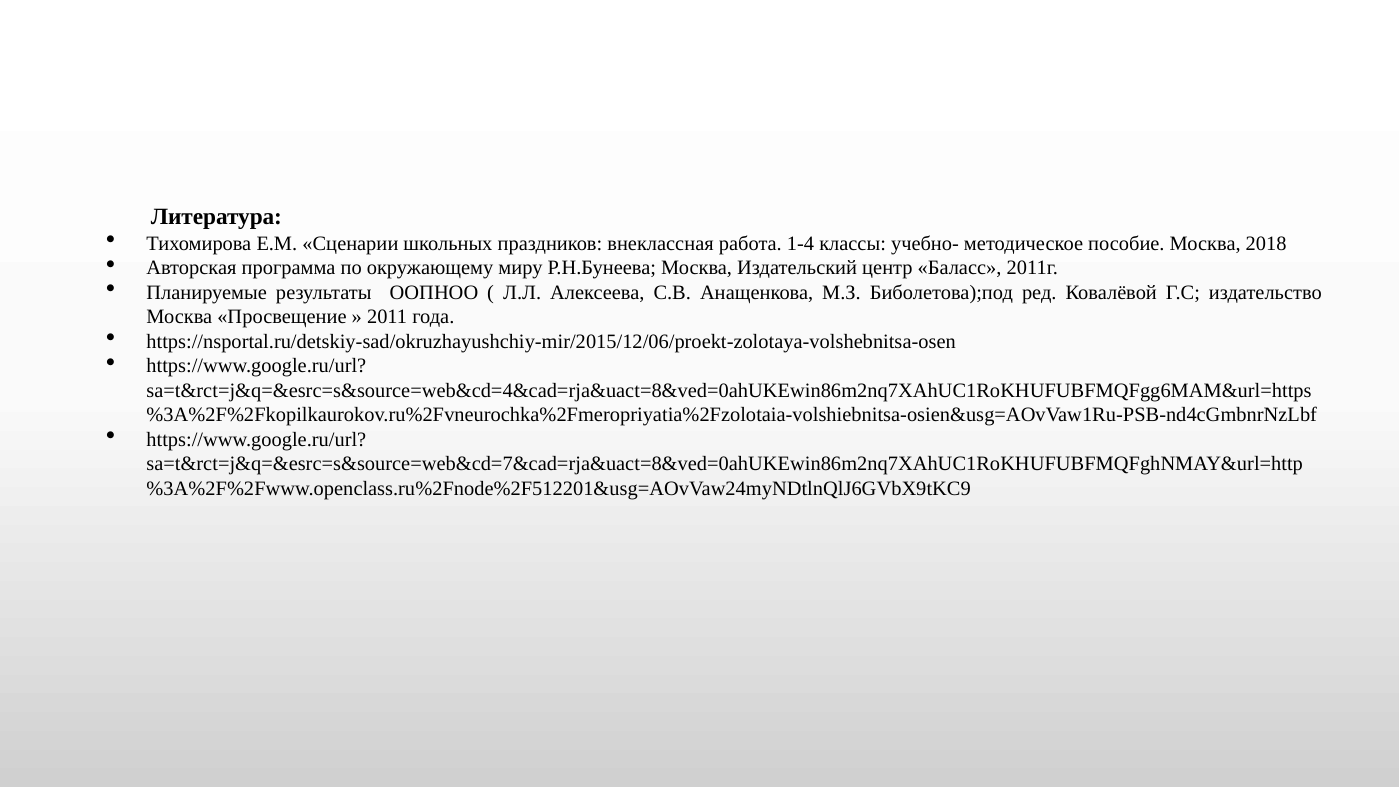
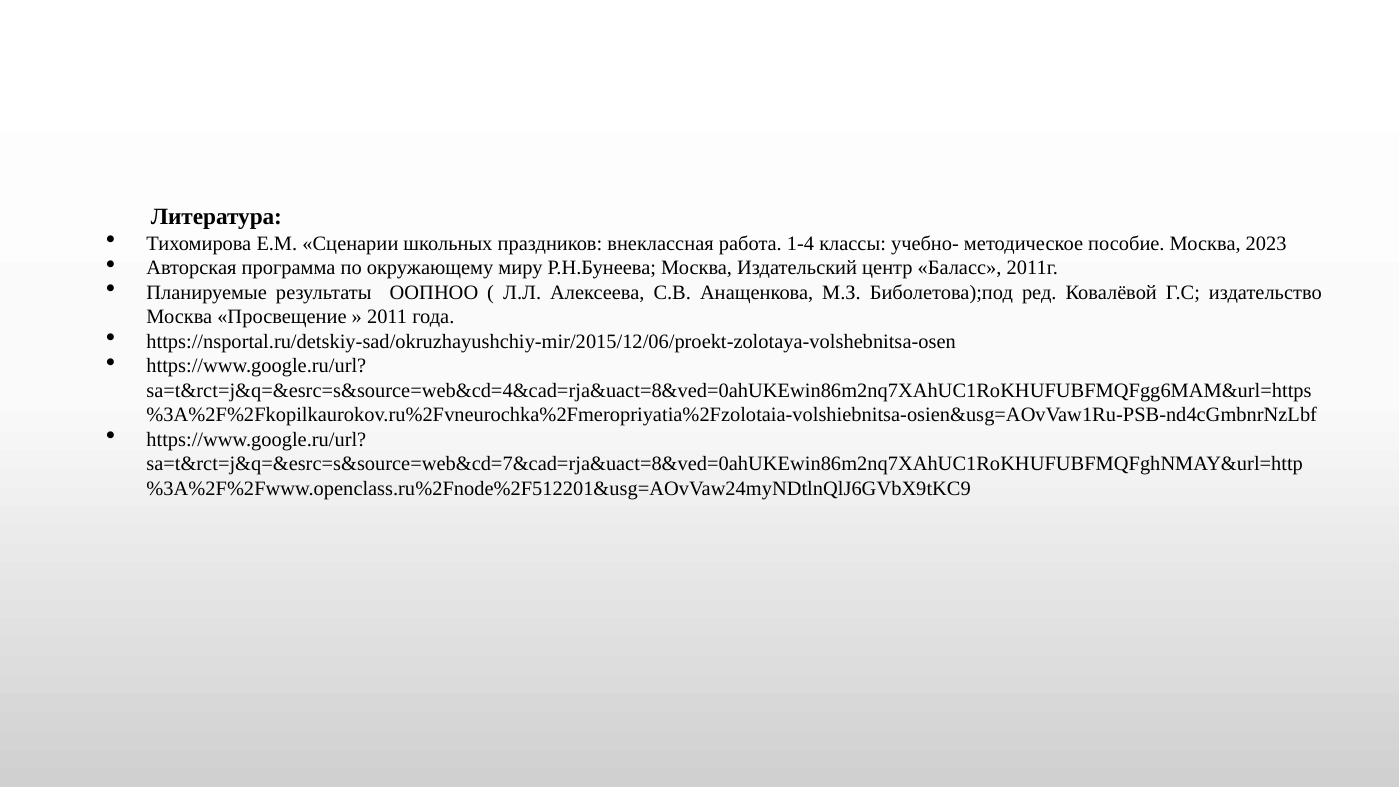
2018: 2018 -> 2023
